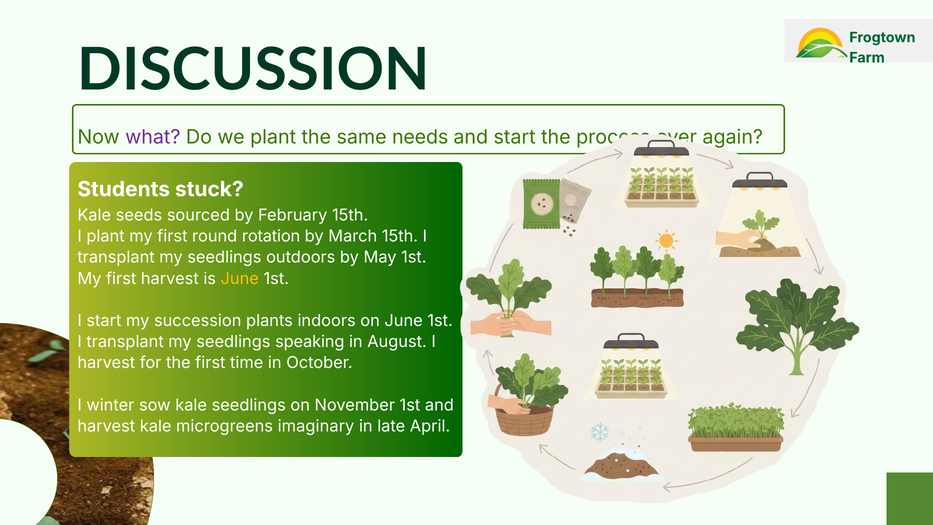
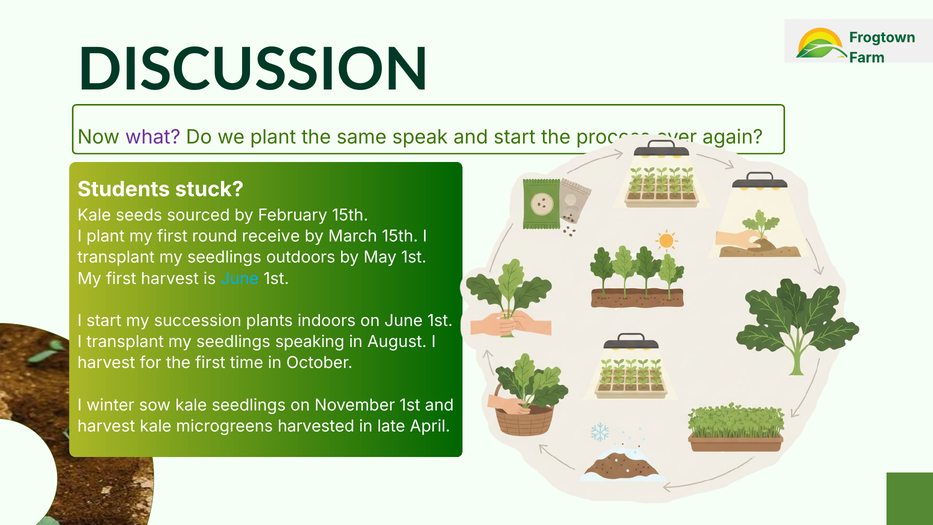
needs: needs -> speak
rotation: rotation -> receive
June at (240, 279) colour: yellow -> light blue
imaginary: imaginary -> harvested
